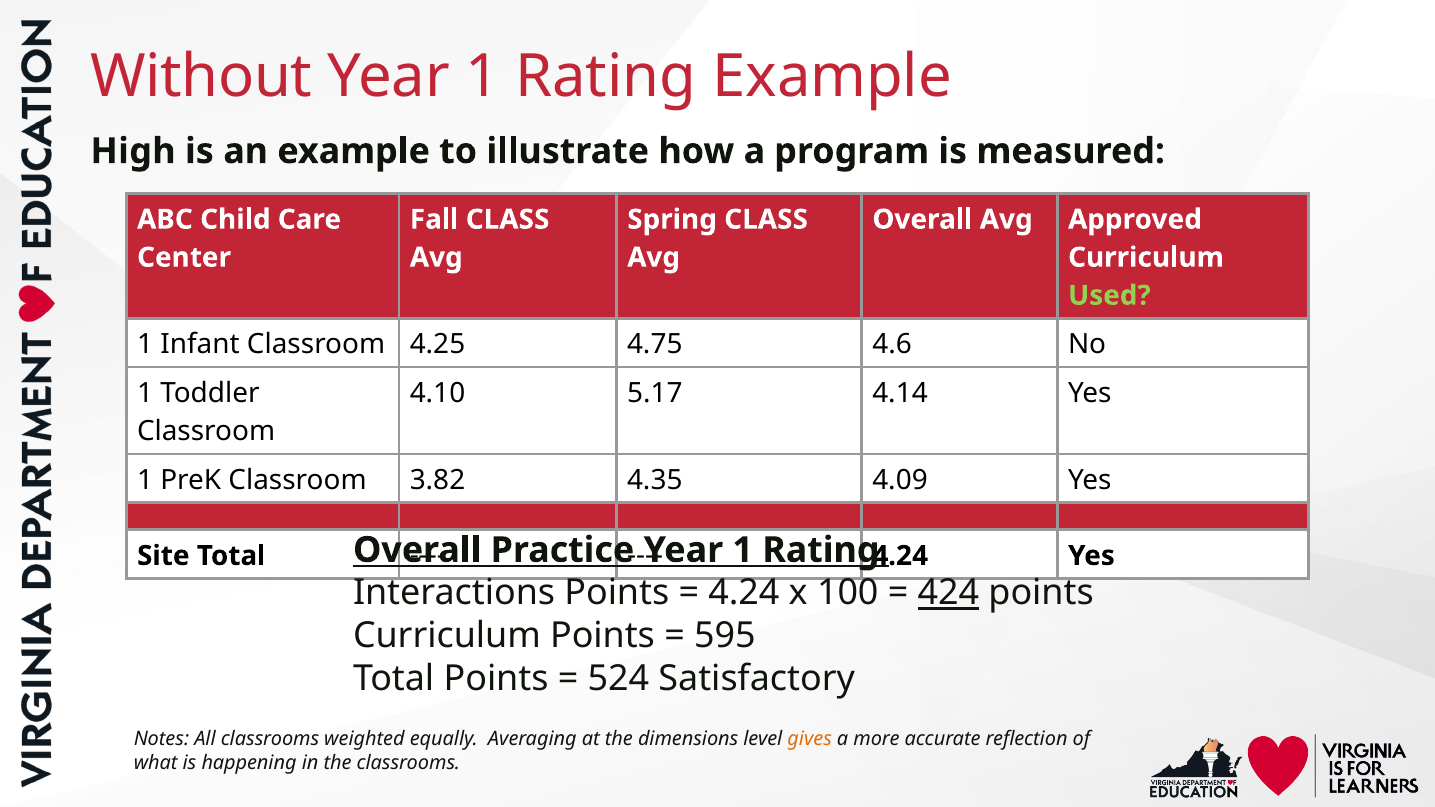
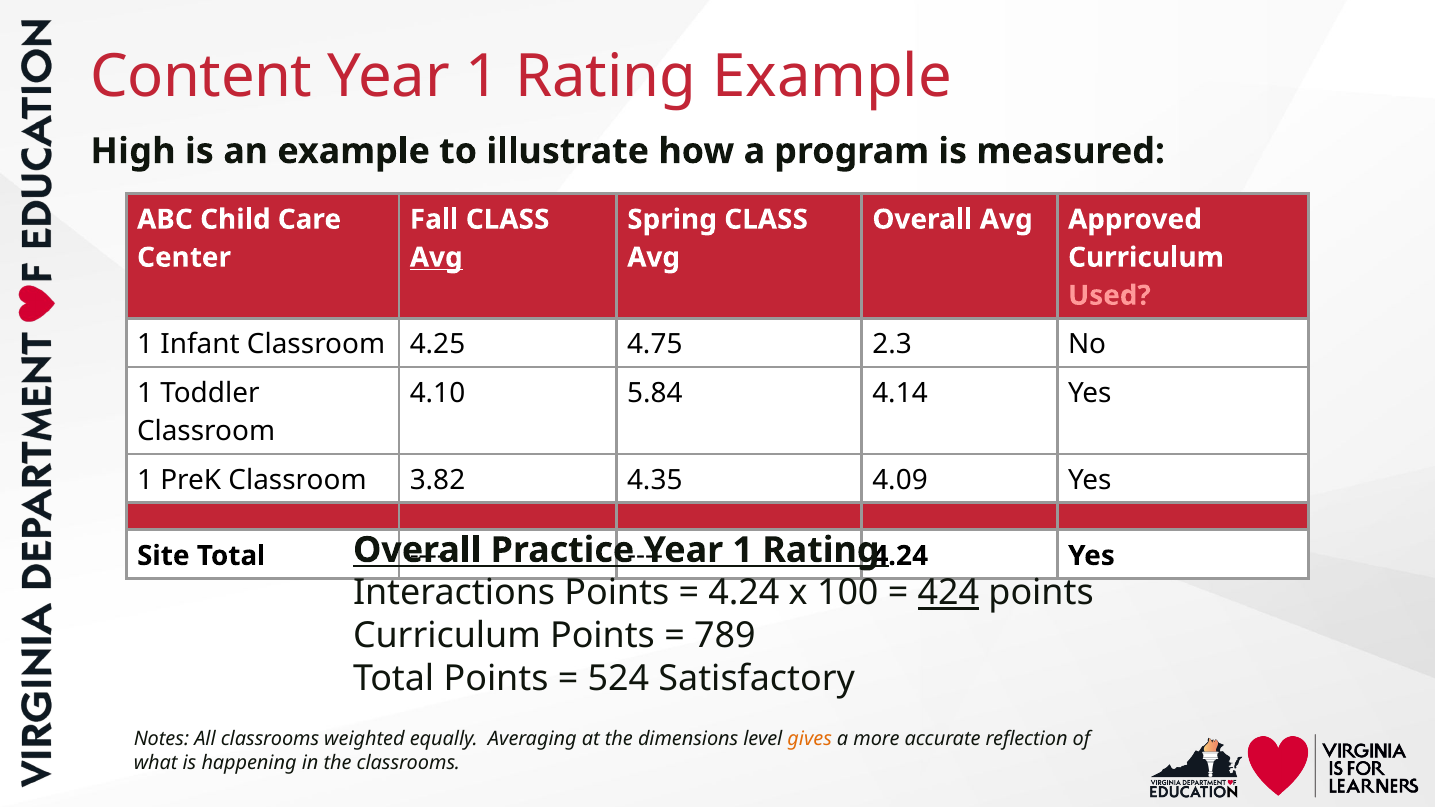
Without: Without -> Content
Avg at (436, 258) underline: none -> present
Used colour: light green -> pink
4.6: 4.6 -> 2.3
5.17: 5.17 -> 5.84
595: 595 -> 789
